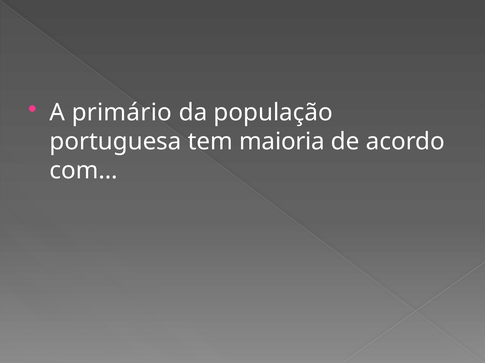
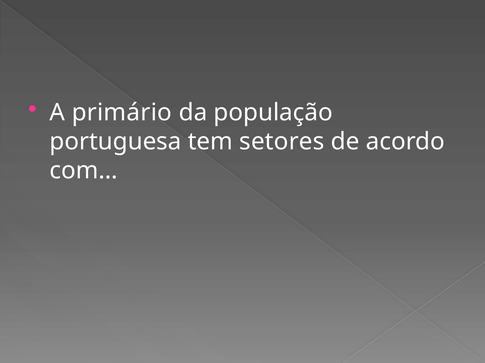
maioria: maioria -> setores
